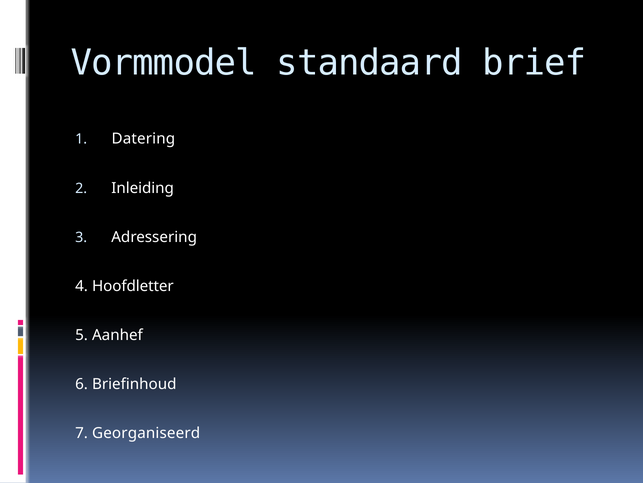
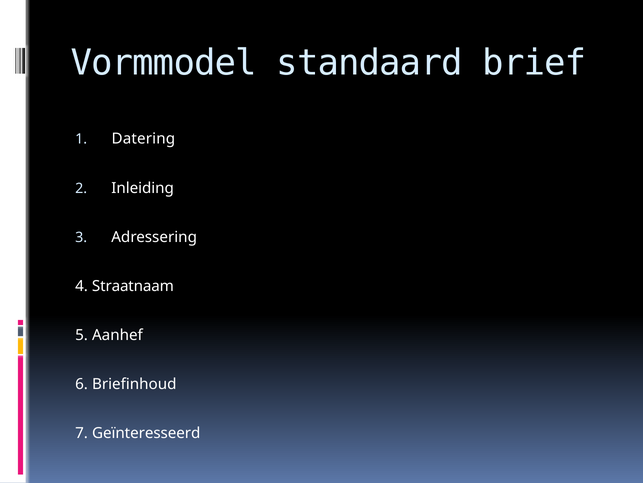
Hoofdletter: Hoofdletter -> Straatnaam
Georganiseerd: Georganiseerd -> Geïnteresseerd
